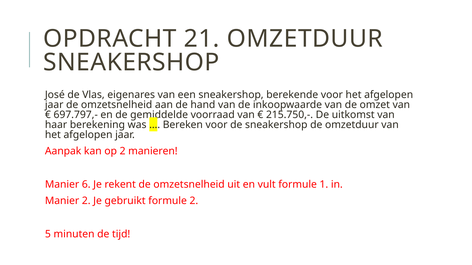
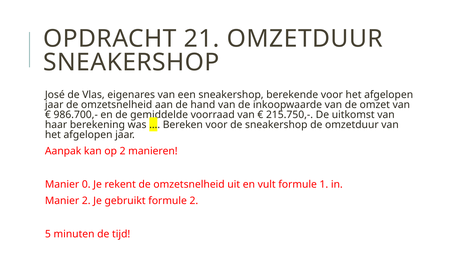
697.797,-: 697.797,- -> 986.700,-
6: 6 -> 0
